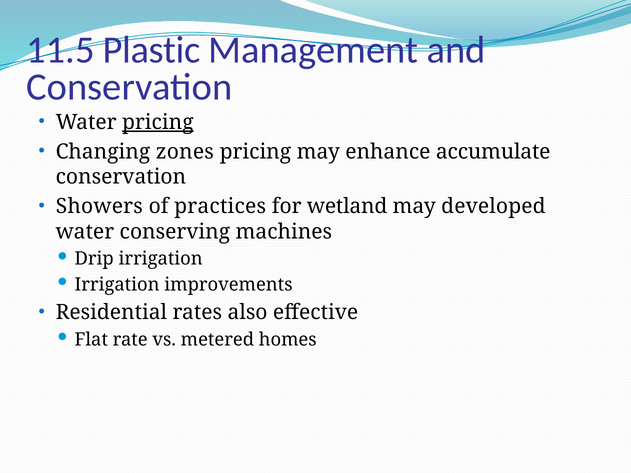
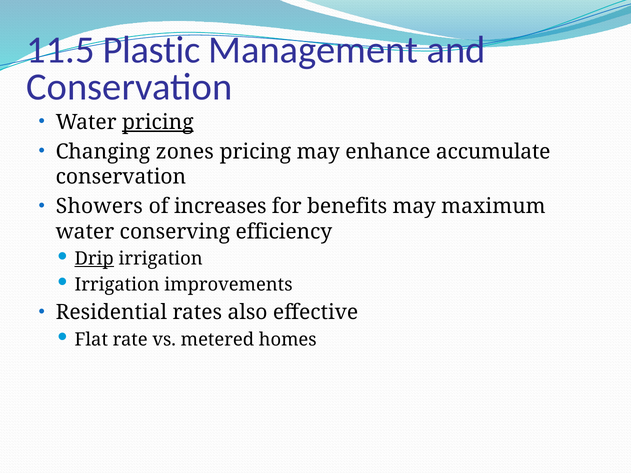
practices: practices -> increases
wetland: wetland -> benefits
developed: developed -> maximum
machines: machines -> efficiency
Drip underline: none -> present
